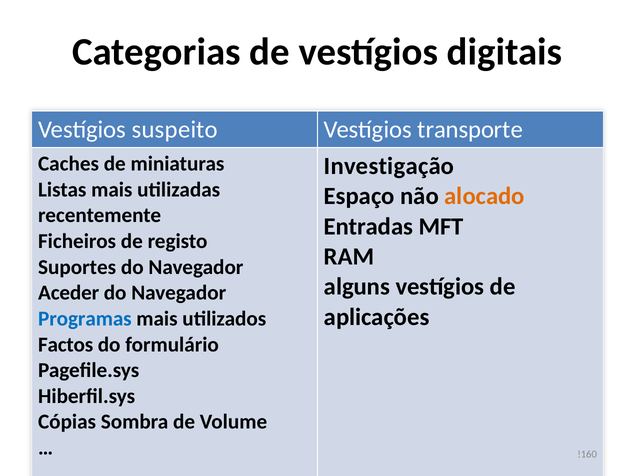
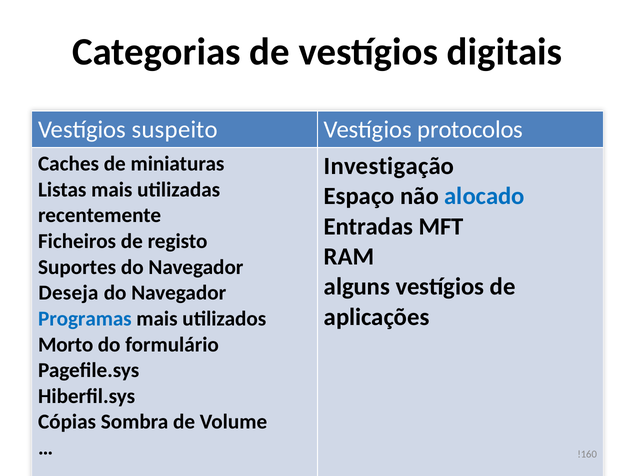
transporte: transporte -> protocolos
alocado colour: orange -> blue
Aceder: Aceder -> Deseja
Factos: Factos -> Morto
